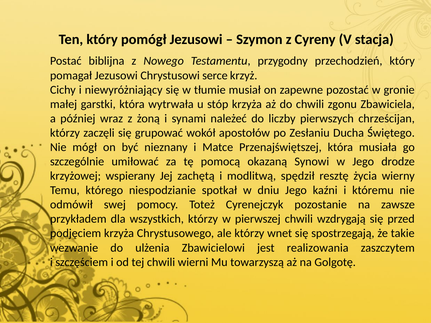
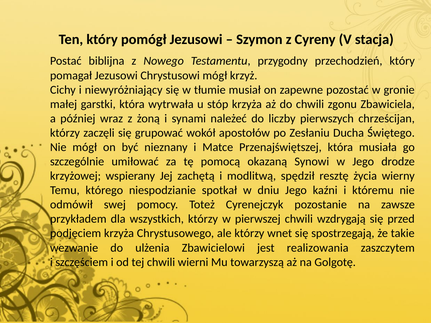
Chrystusowi serce: serce -> mógł
